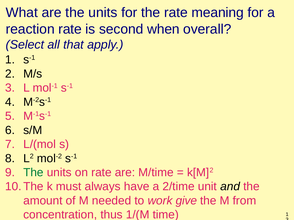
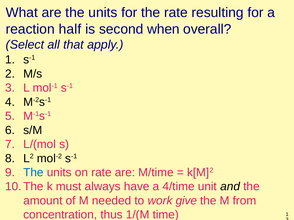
meaning: meaning -> resulting
reaction rate: rate -> half
The at (33, 173) colour: green -> blue
2/time: 2/time -> 4/time
